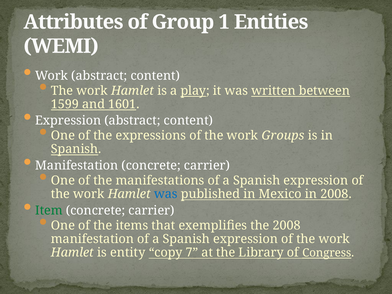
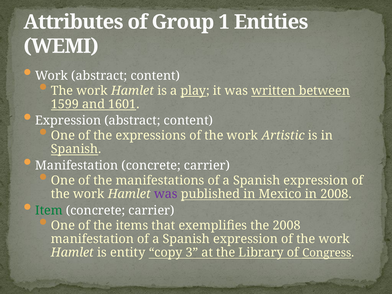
Groups: Groups -> Artistic
was at (166, 194) colour: blue -> purple
7: 7 -> 3
